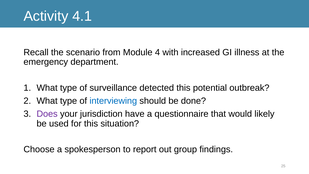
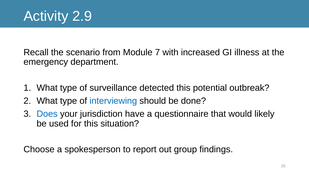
4.1: 4.1 -> 2.9
4: 4 -> 7
Does colour: purple -> blue
